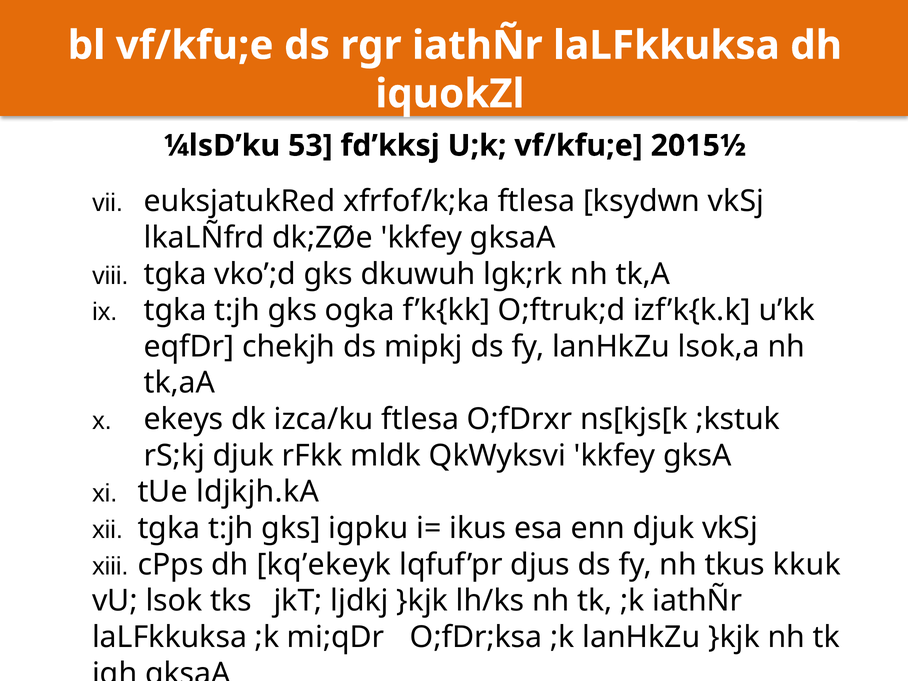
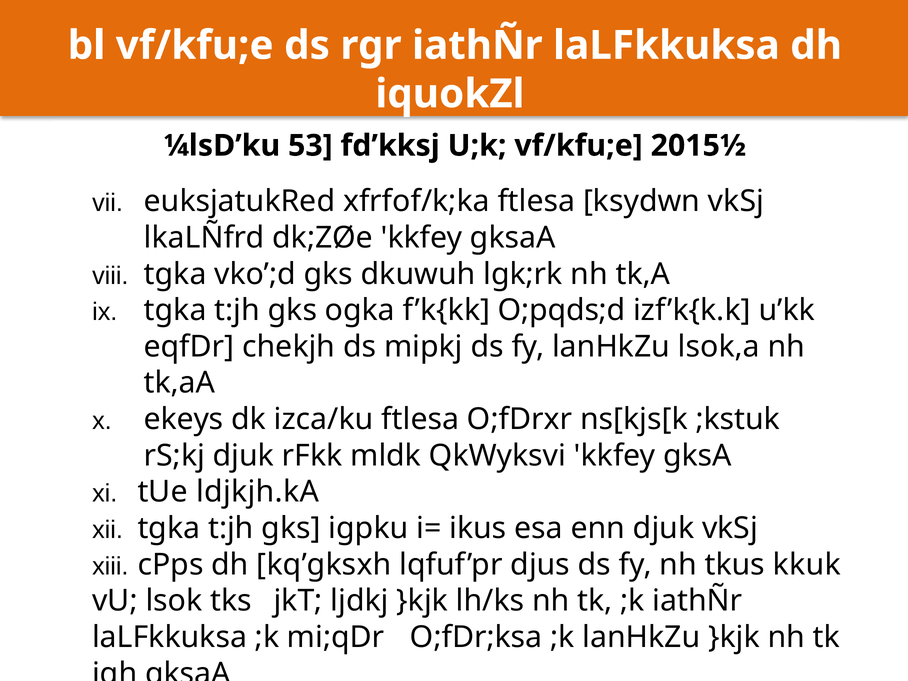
O;ftruk;d: O;ftruk;d -> O;pqds;d
kq’ekeyk: kq’ekeyk -> kq’gksxh
